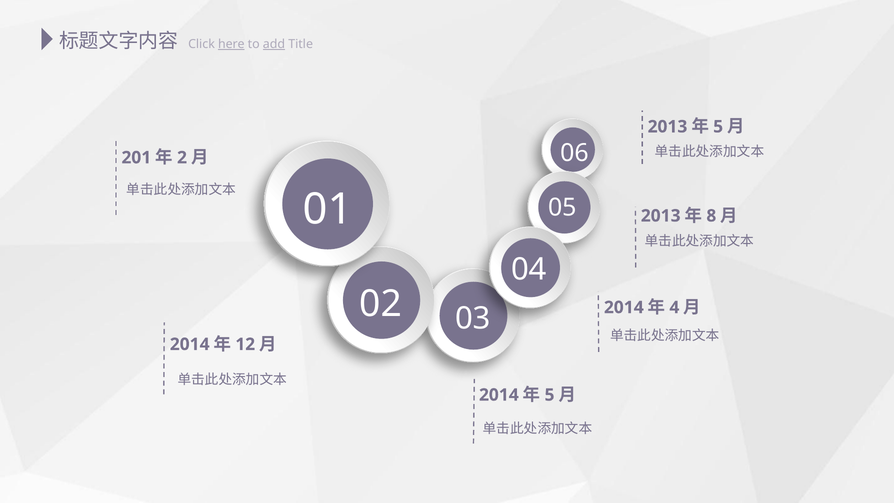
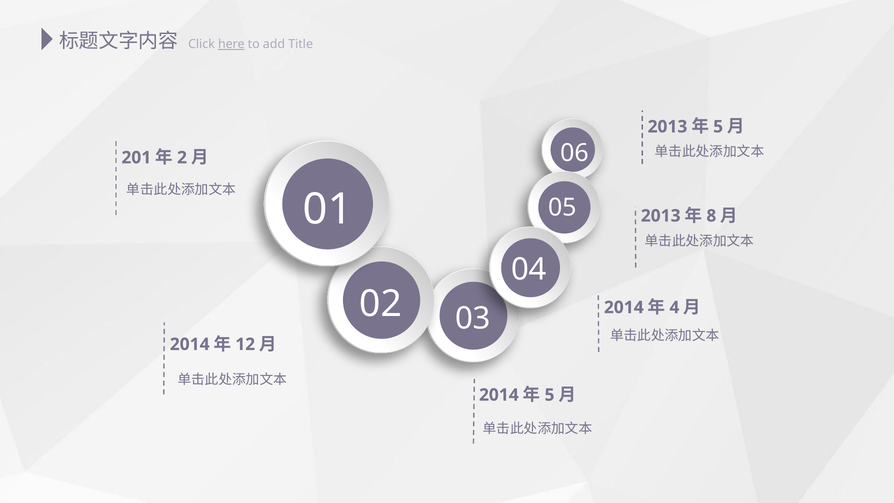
add underline: present -> none
